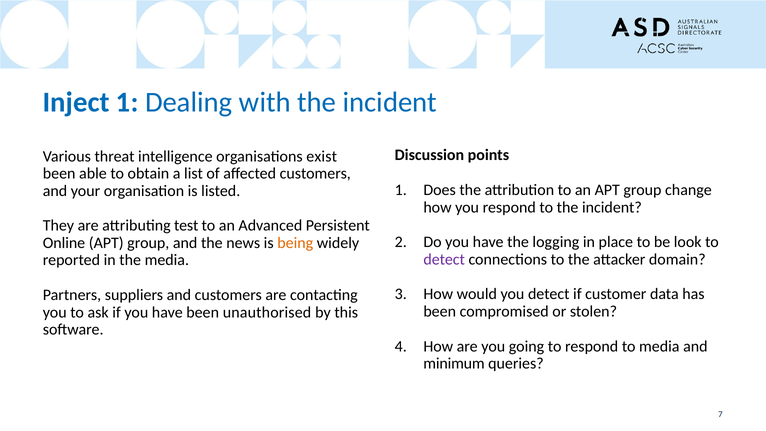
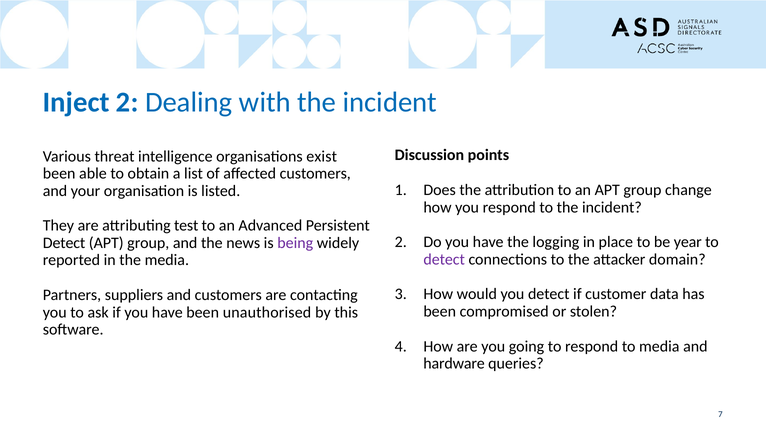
Inject 1: 1 -> 2
look: look -> year
Online at (64, 243): Online -> Detect
being colour: orange -> purple
minimum: minimum -> hardware
